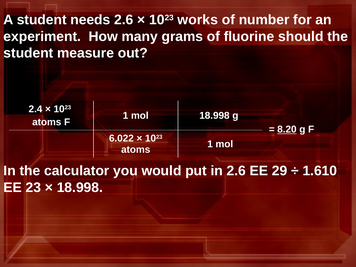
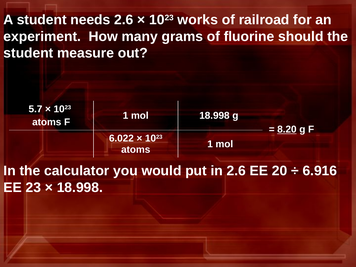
number: number -> railroad
2.4: 2.4 -> 5.7
29: 29 -> 20
1.610: 1.610 -> 6.916
